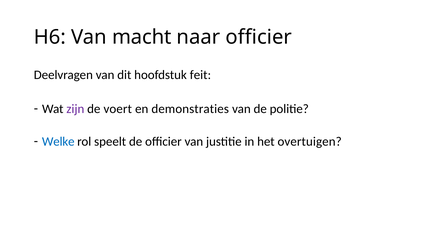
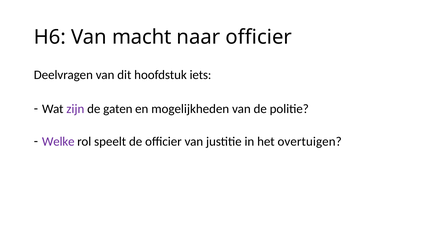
feit: feit -> iets
voert: voert -> gaten
demonstraties: demonstraties -> mogelijkheden
Welke colour: blue -> purple
